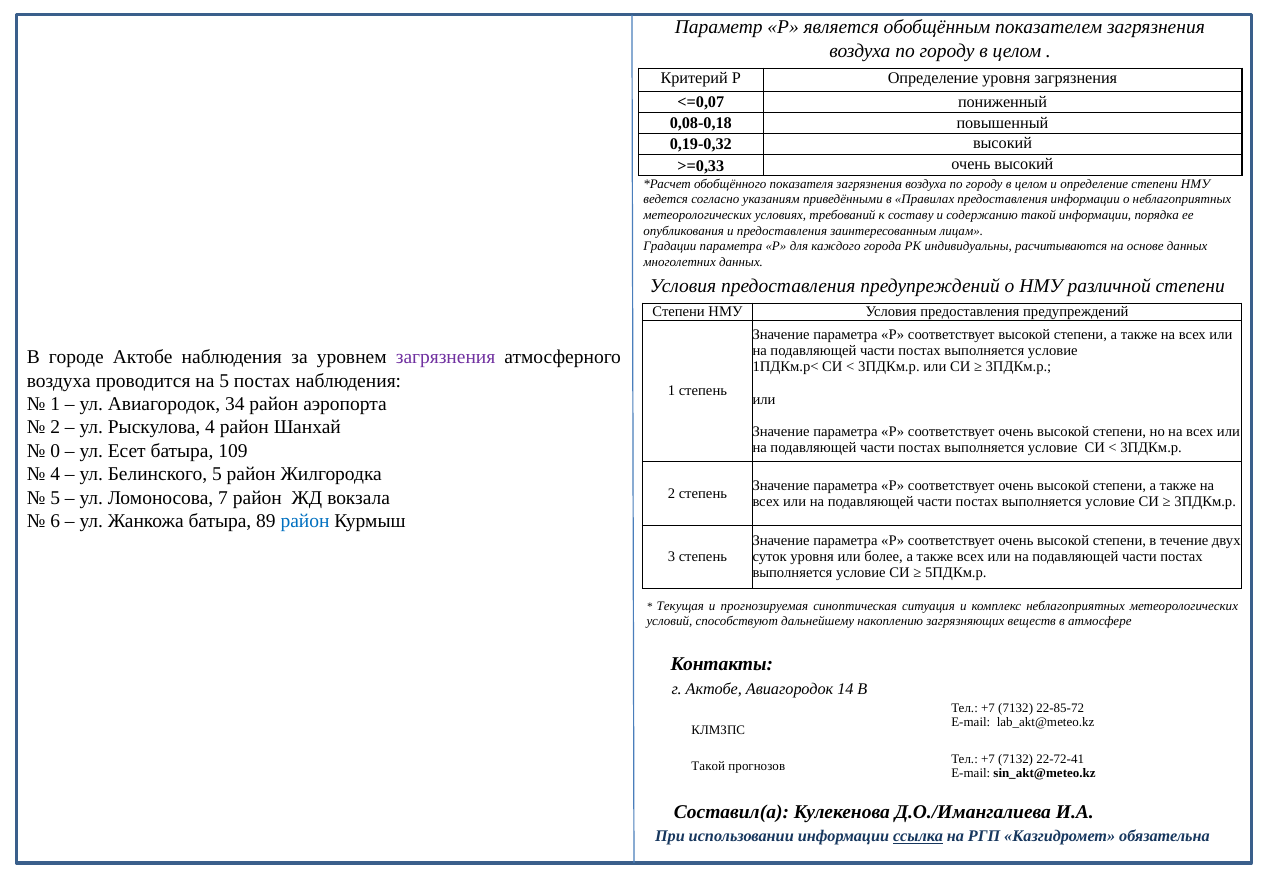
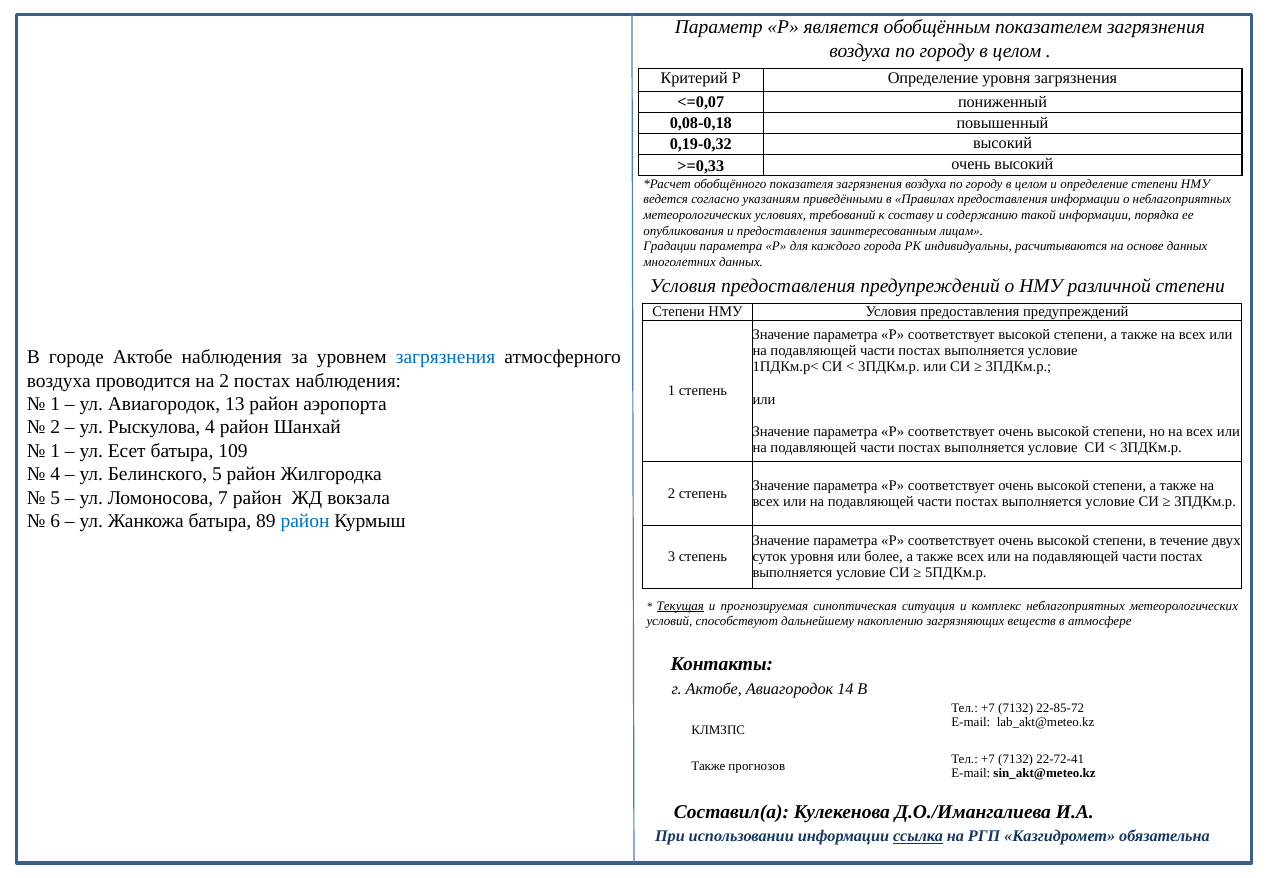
загрязнения at (446, 357) colour: purple -> blue
на 5: 5 -> 2
34: 34 -> 13
0 at (55, 451): 0 -> 1
Текущая underline: none -> present
Такой at (708, 766): Такой -> Также
